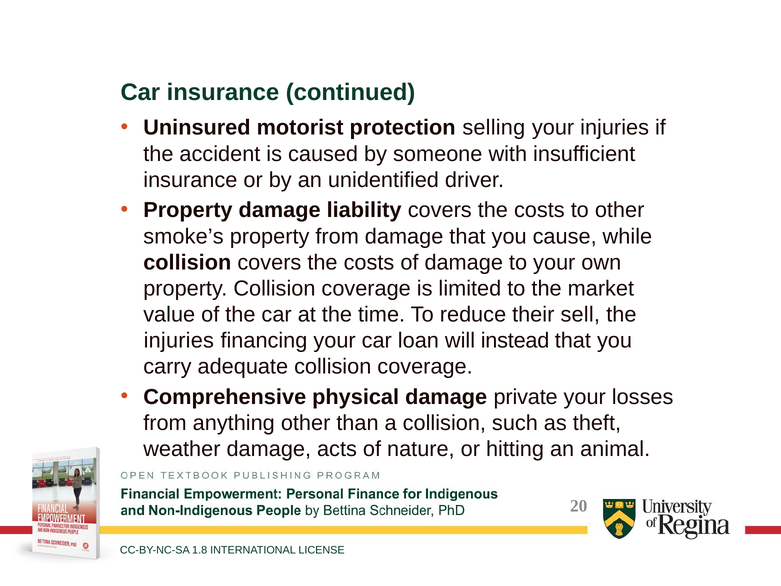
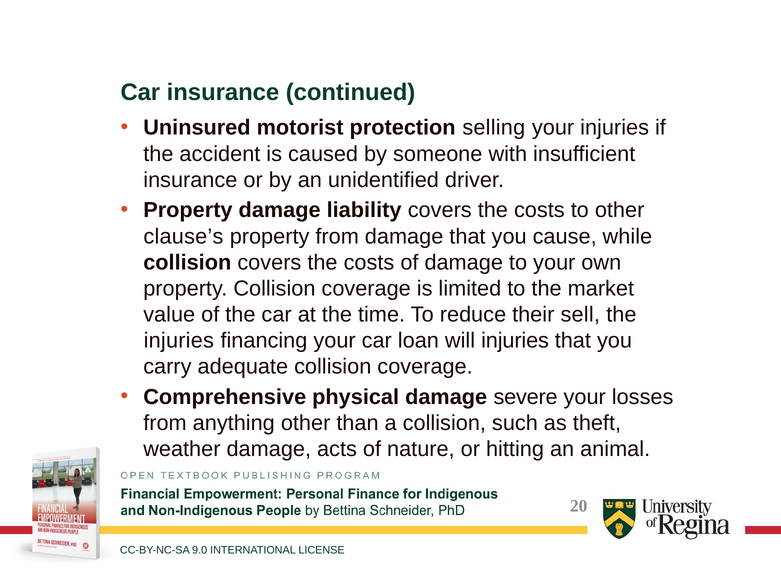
smoke’s: smoke’s -> clause’s
will instead: instead -> injuries
private: private -> severe
1.8: 1.8 -> 9.0
